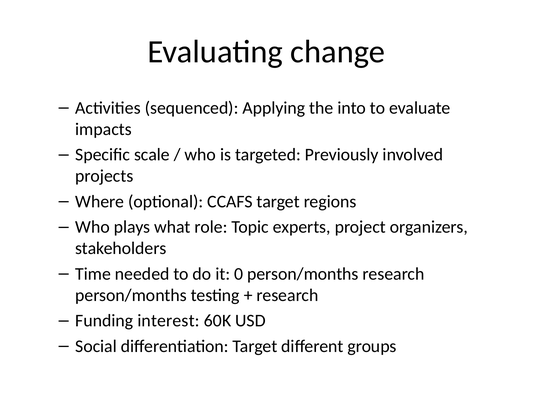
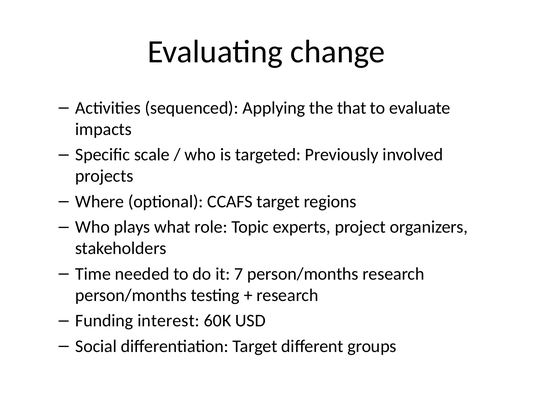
into: into -> that
0: 0 -> 7
